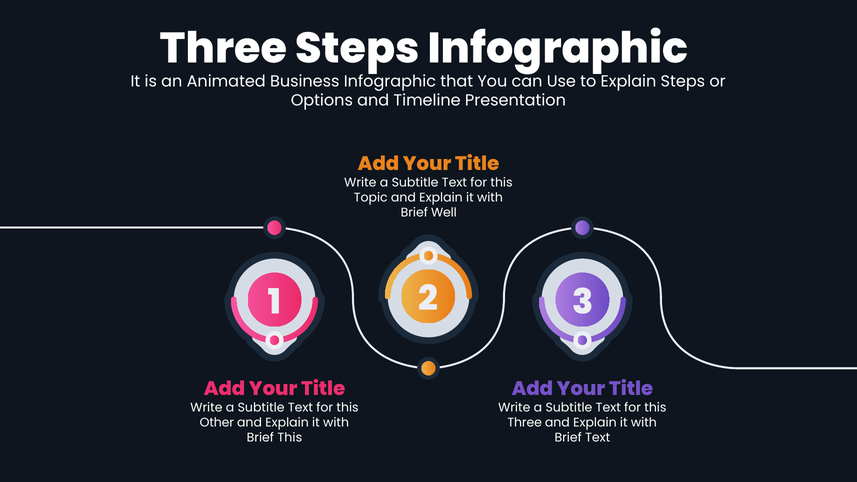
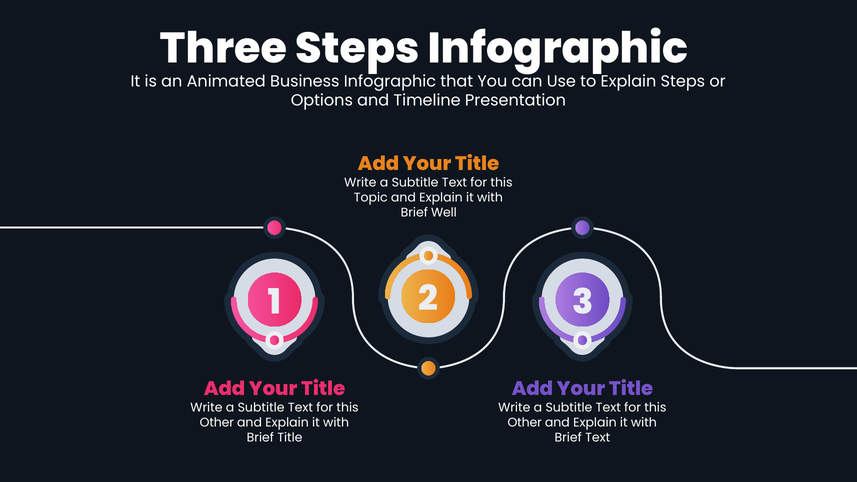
Three at (525, 423): Three -> Other
Brief This: This -> Title
